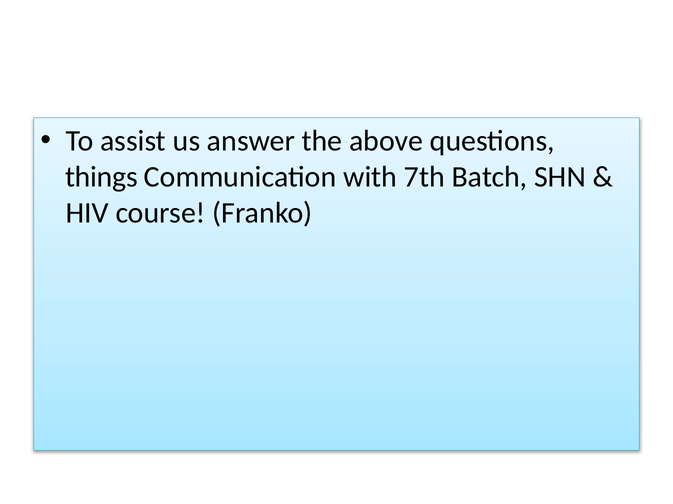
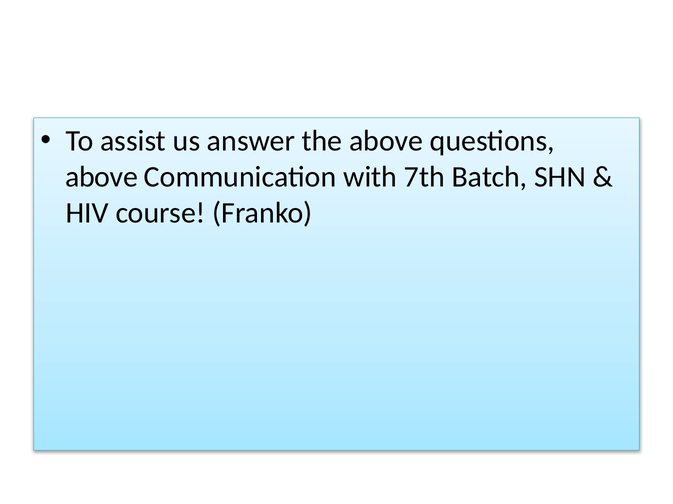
things at (102, 177): things -> above
